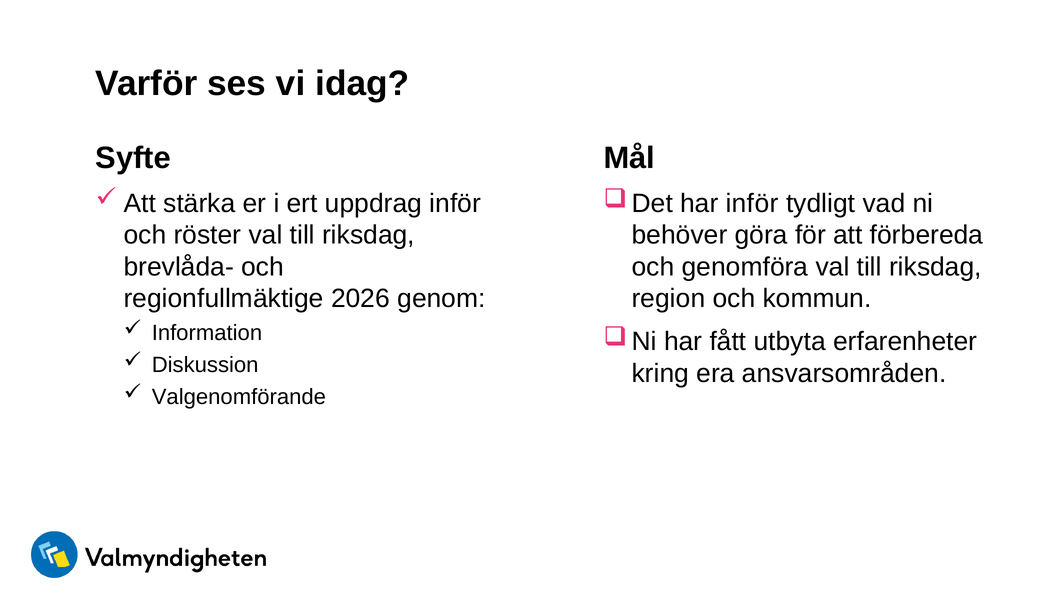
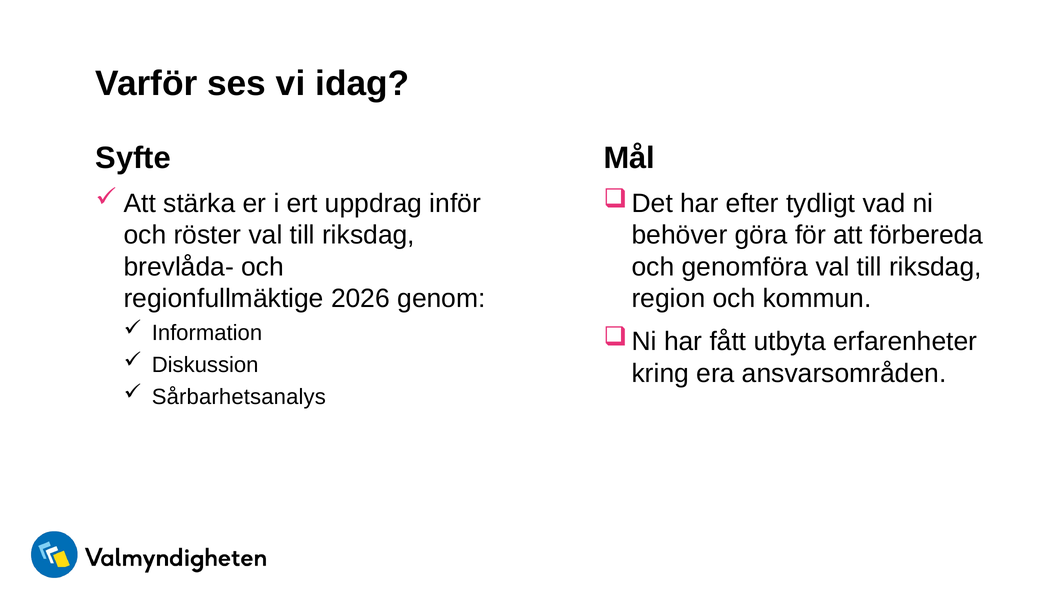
har inför: inför -> efter
Valgenomförande: Valgenomförande -> Sårbarhetsanalys
